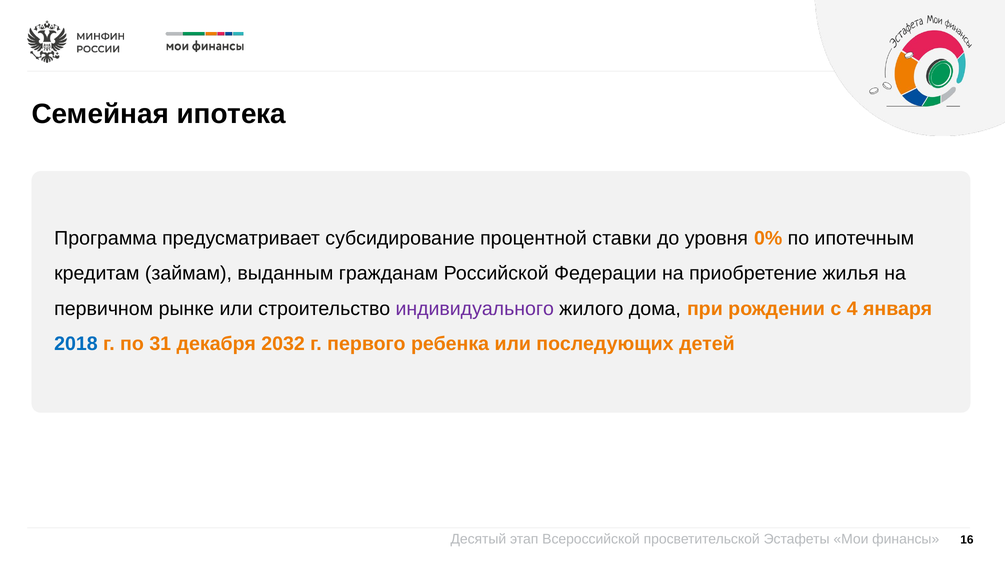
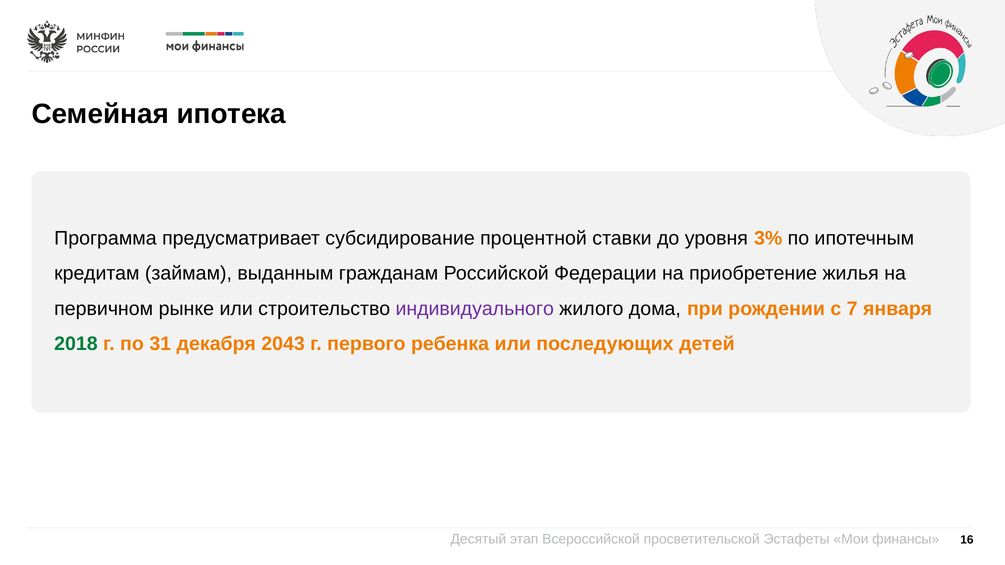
0%: 0% -> 3%
4: 4 -> 7
2018 colour: blue -> green
2032: 2032 -> 2043
